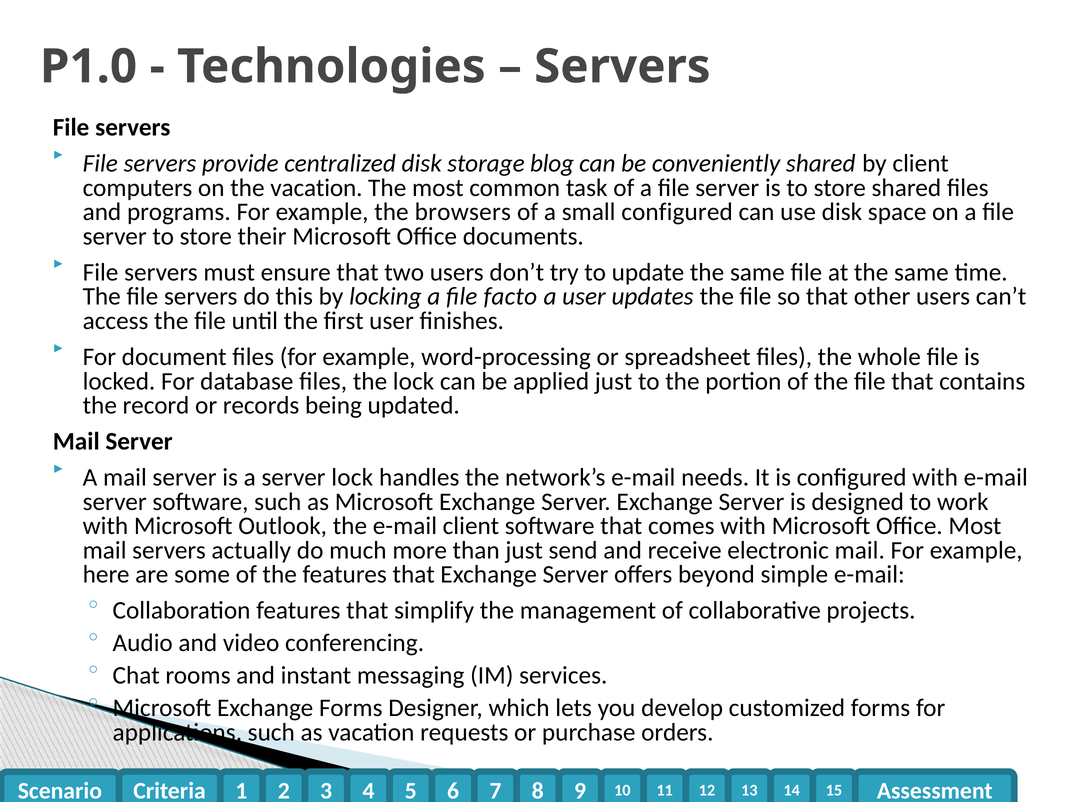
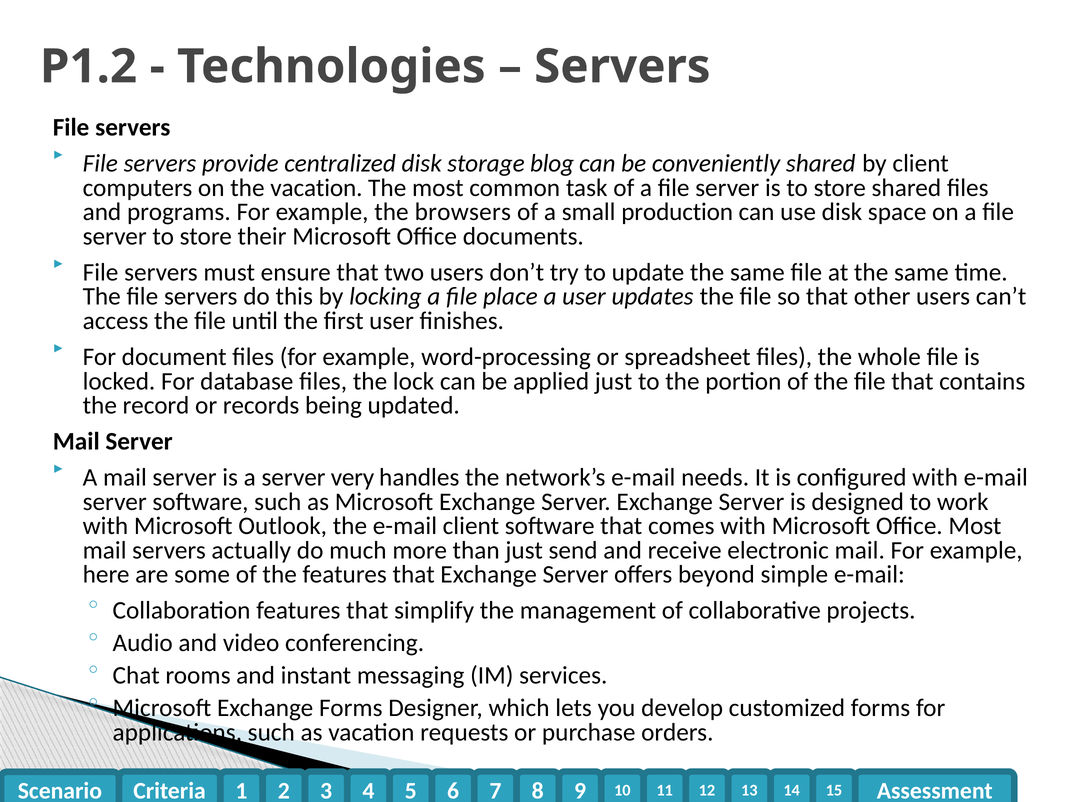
P1.0: P1.0 -> P1.2
small configured: configured -> production
facto: facto -> place
server lock: lock -> very
